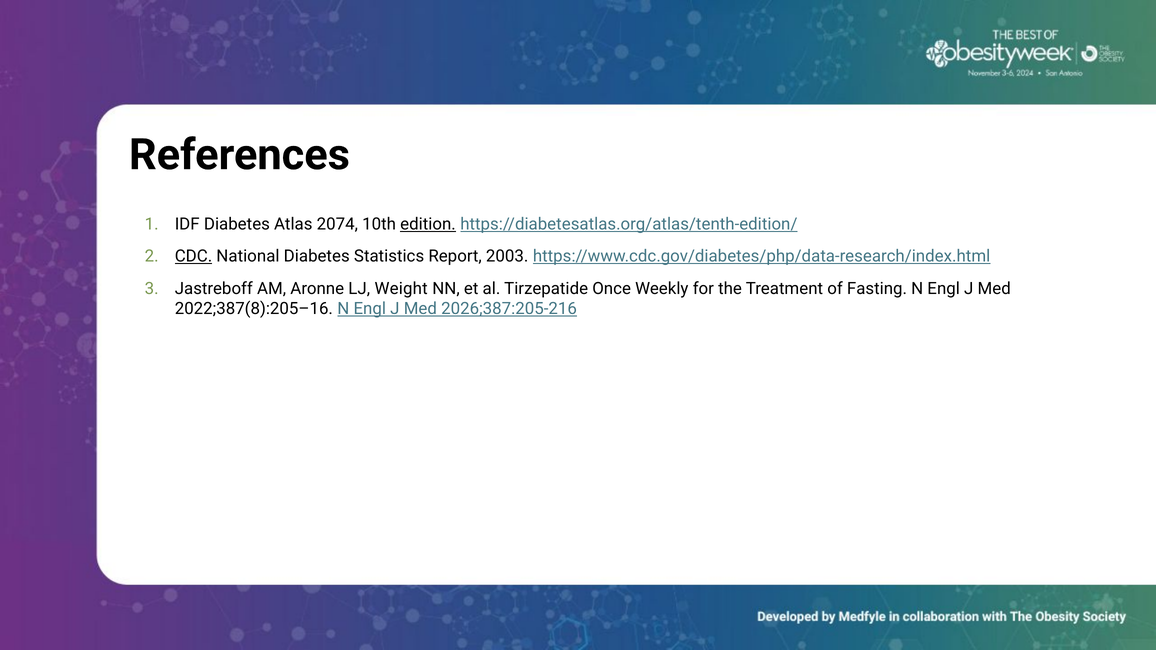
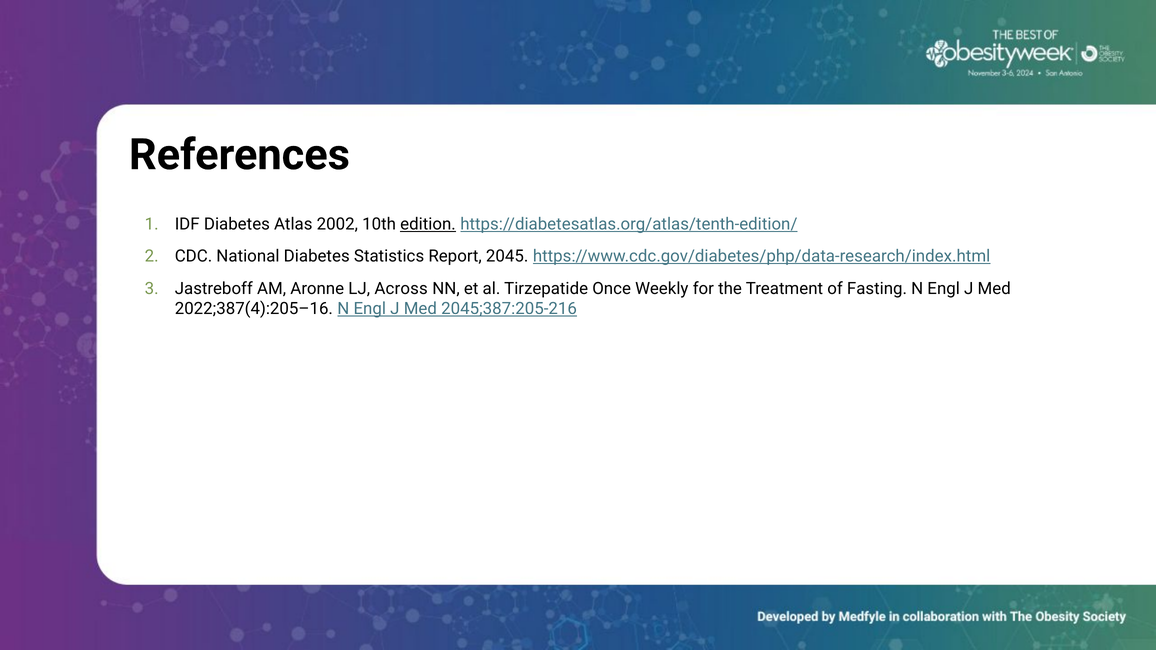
2074: 2074 -> 2002
CDC underline: present -> none
2003: 2003 -> 2045
Weight: Weight -> Across
2022;387(8):205–16: 2022;387(8):205–16 -> 2022;387(4):205–16
2026;387:205-216: 2026;387:205-216 -> 2045;387:205-216
